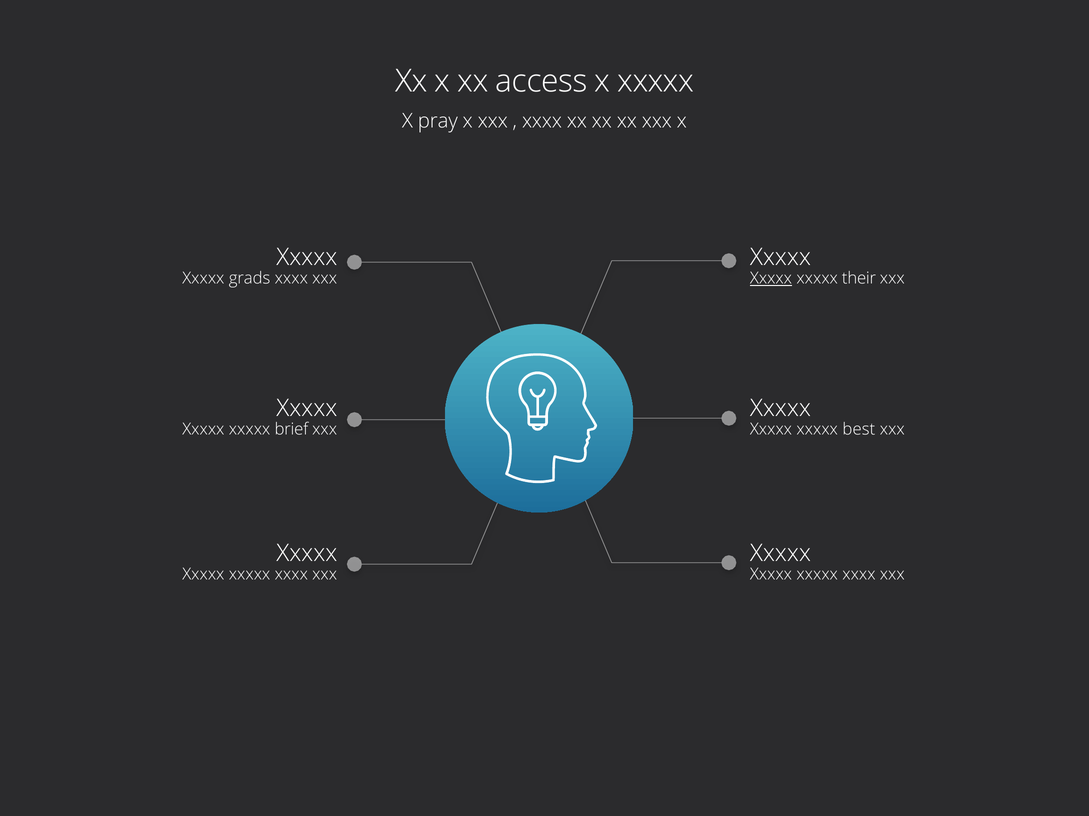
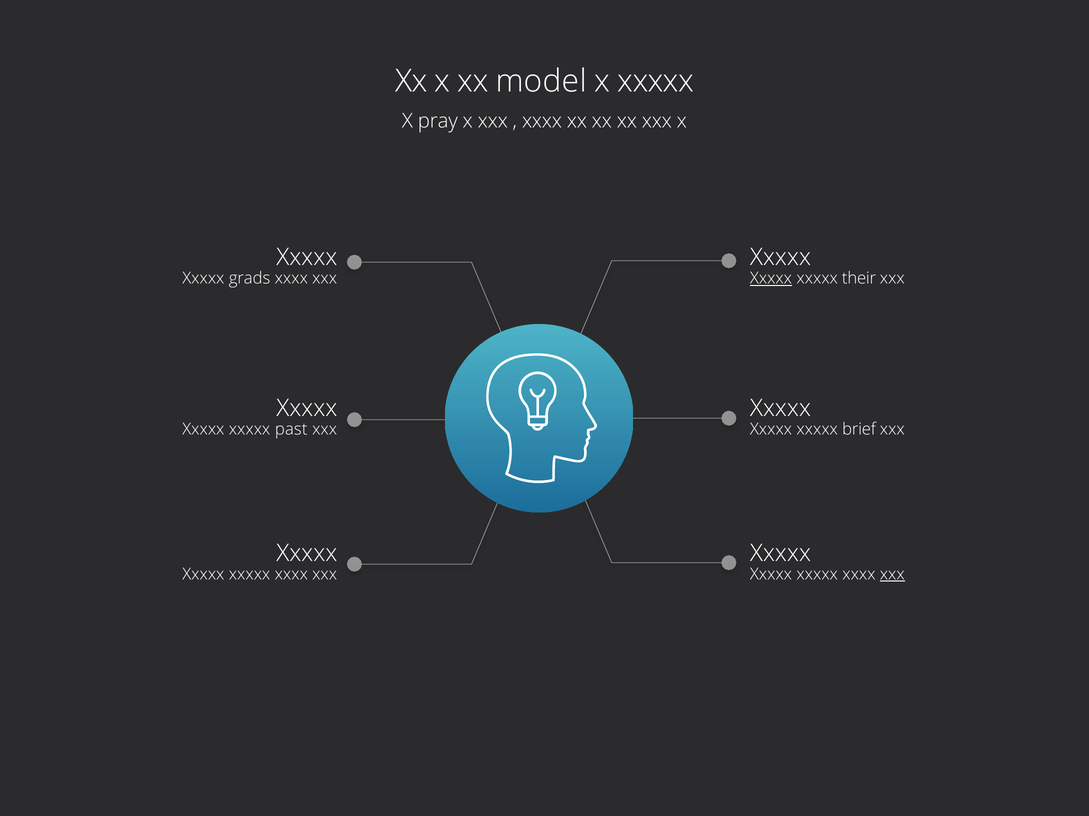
access: access -> model
brief: brief -> past
best: best -> brief
xxx at (892, 575) underline: none -> present
